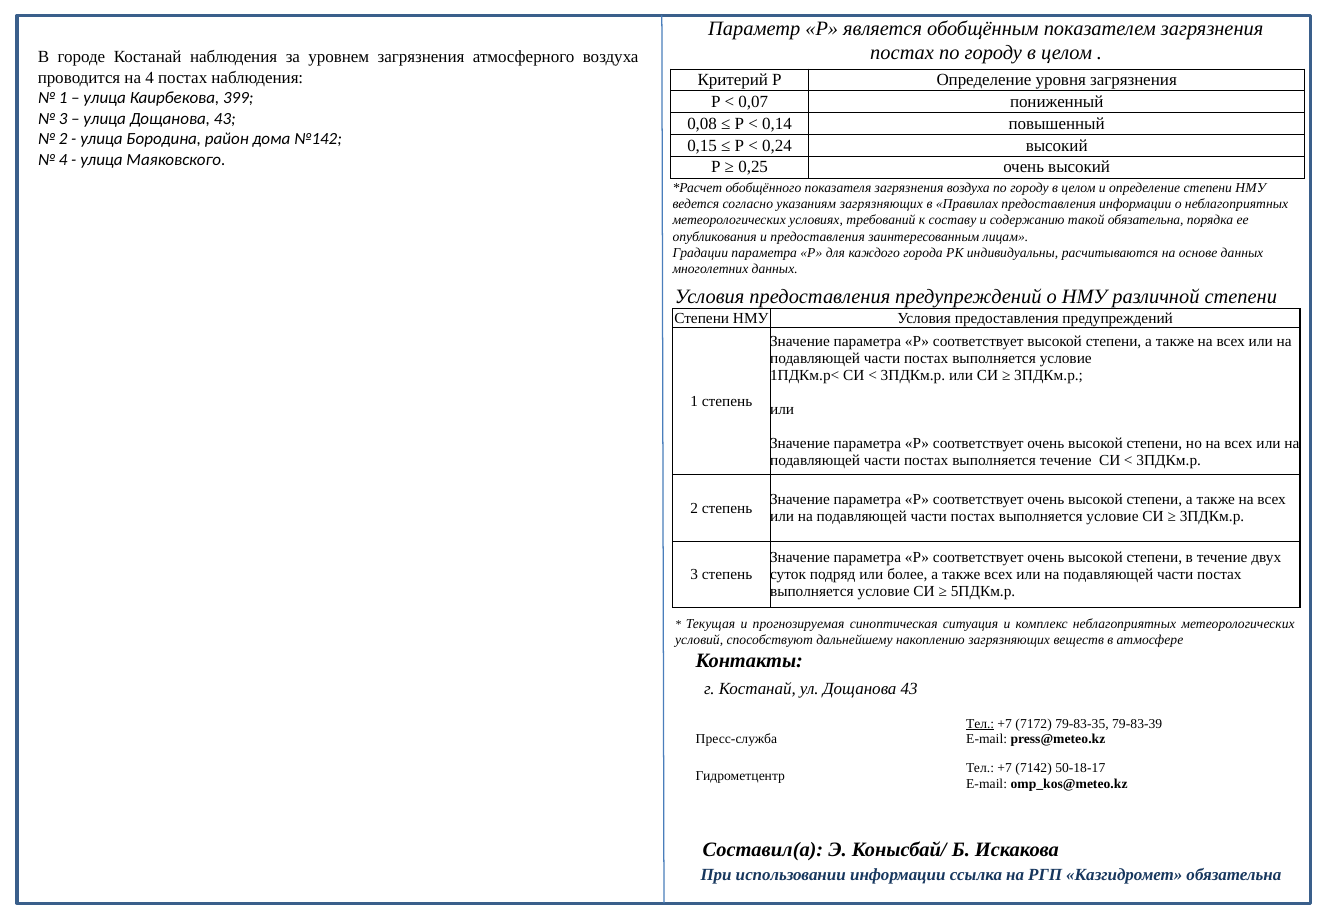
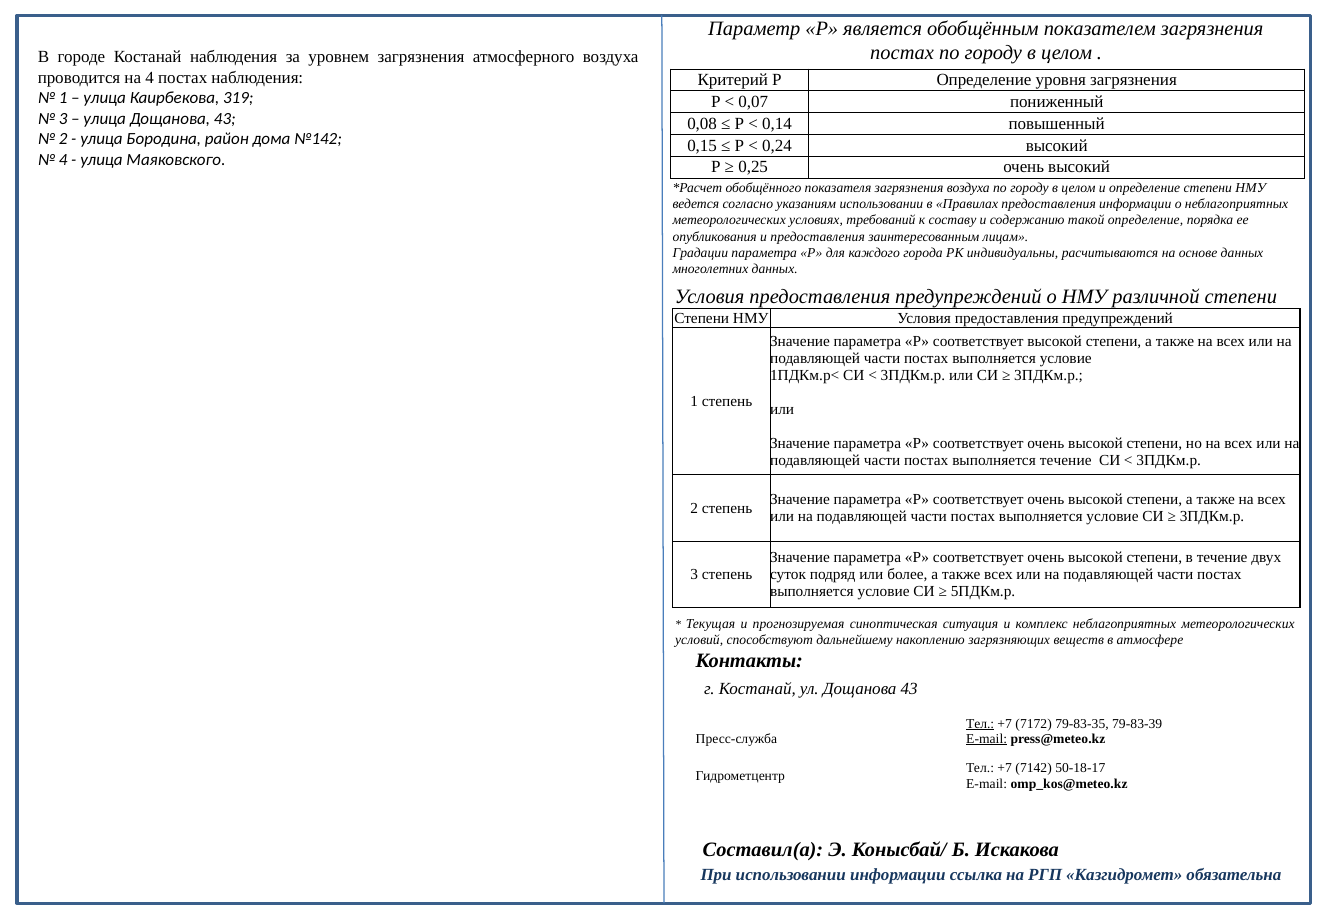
399: 399 -> 319
указаниям загрязняющих: загрязняющих -> использовании
такой обязательна: обязательна -> определение
E-mail at (987, 739) underline: none -> present
